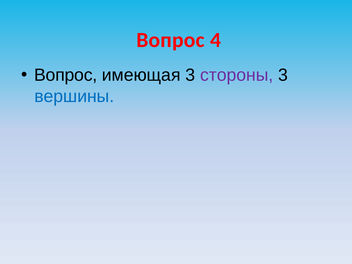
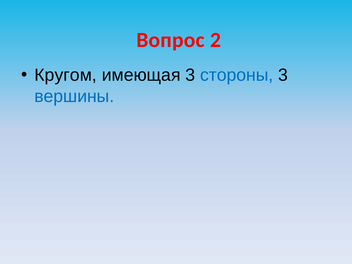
4: 4 -> 2
Вопрос at (66, 75): Вопрос -> Кругом
стороны colour: purple -> blue
